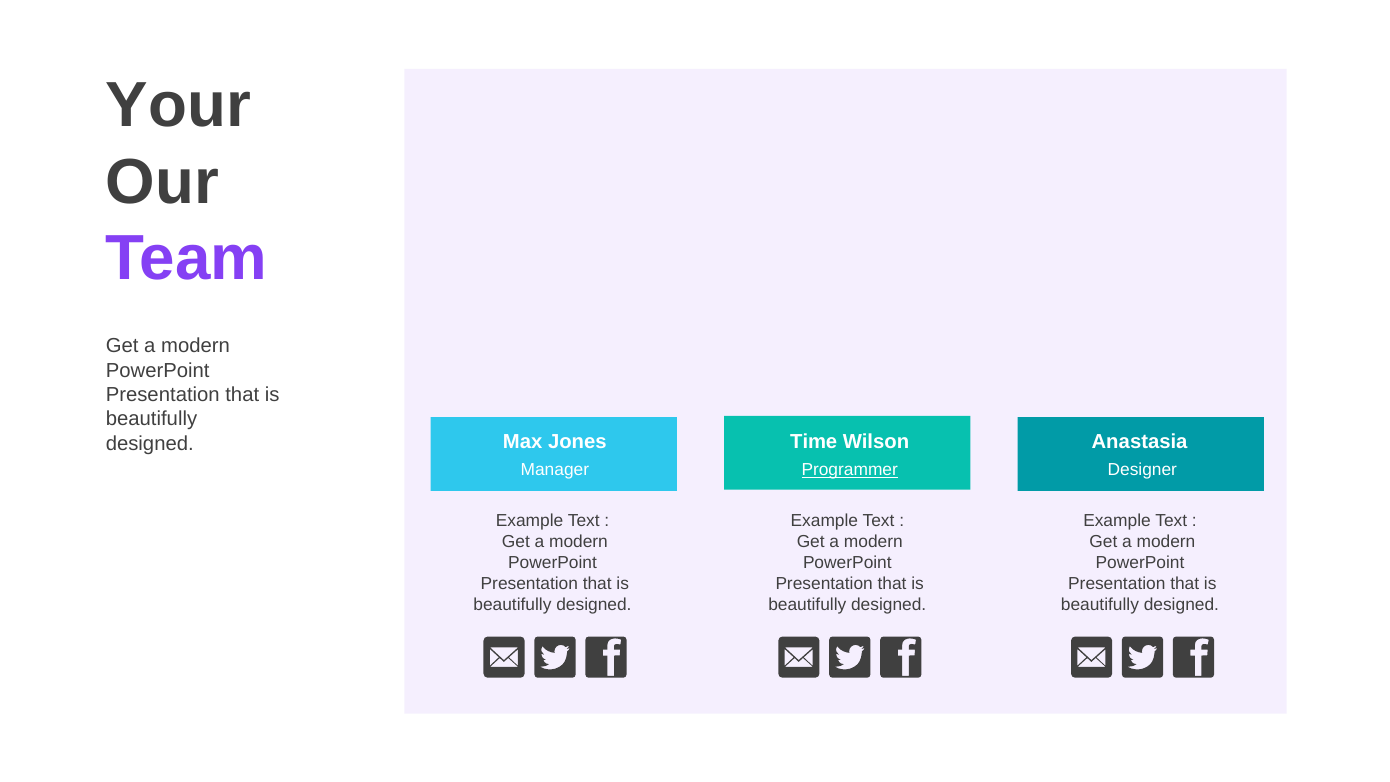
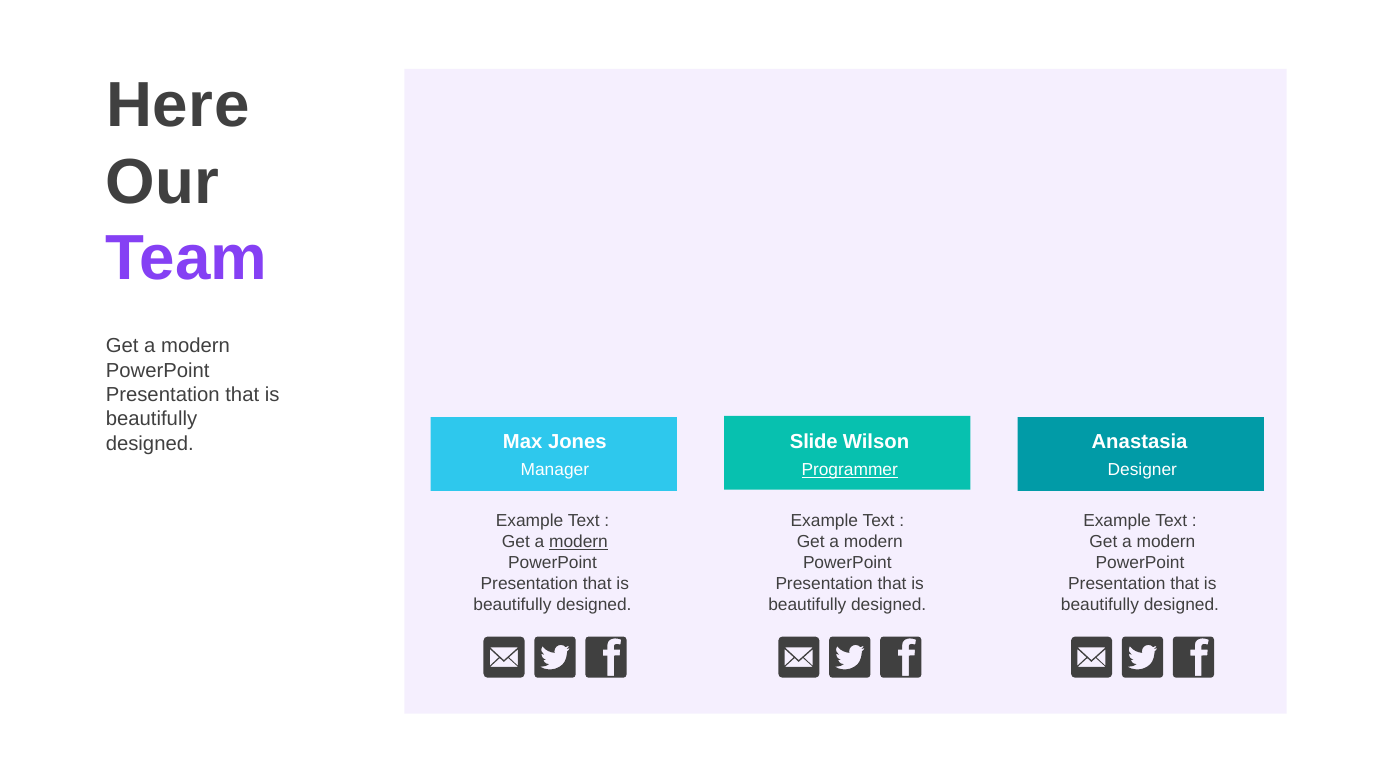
Your: Your -> Here
Time: Time -> Slide
modern at (578, 542) underline: none -> present
